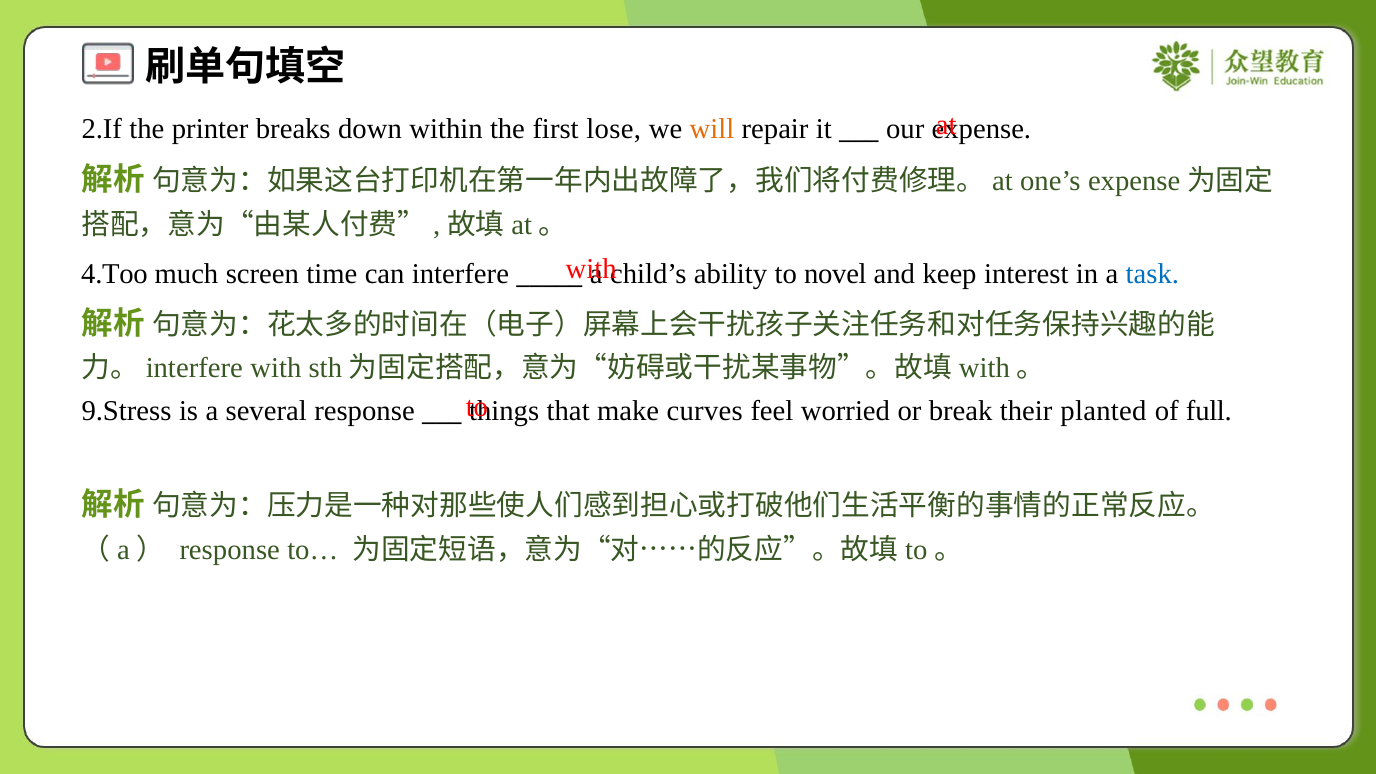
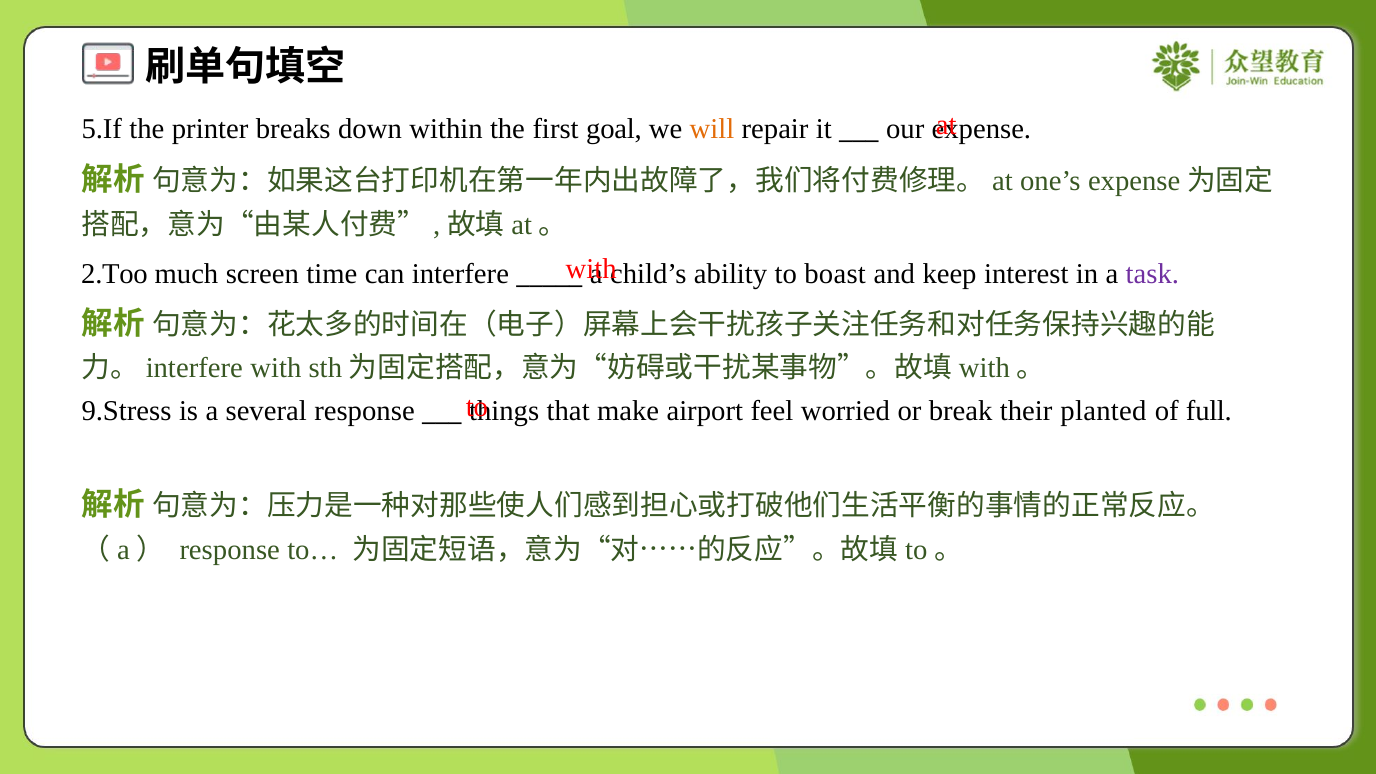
2.If: 2.If -> 5.If
lose: lose -> goal
4.Too: 4.Too -> 2.Too
novel: novel -> boast
task colour: blue -> purple
curves: curves -> airport
